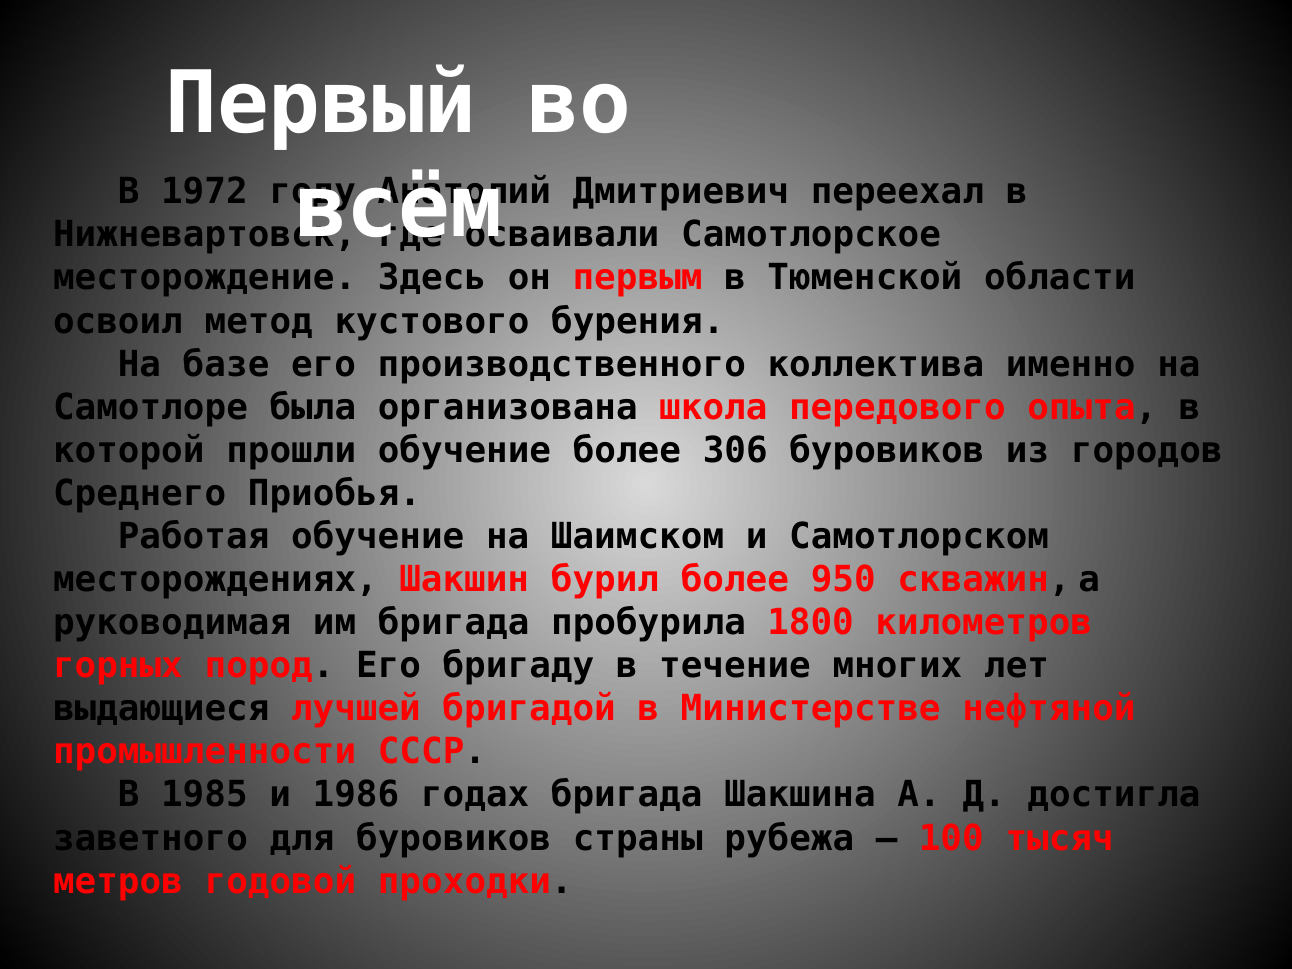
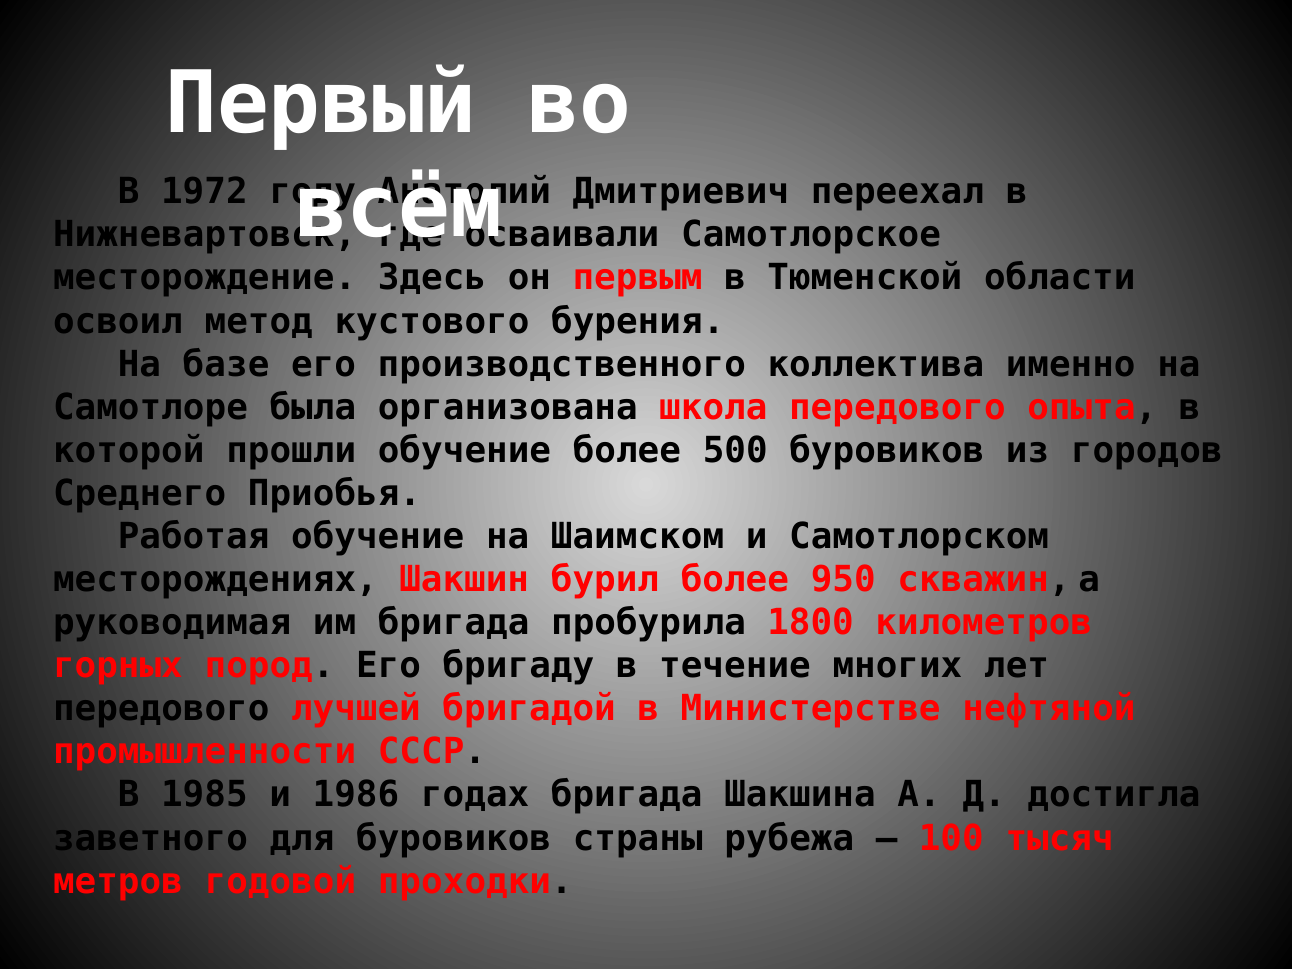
306: 306 -> 500
выдающиеся at (161, 709): выдающиеся -> передового
